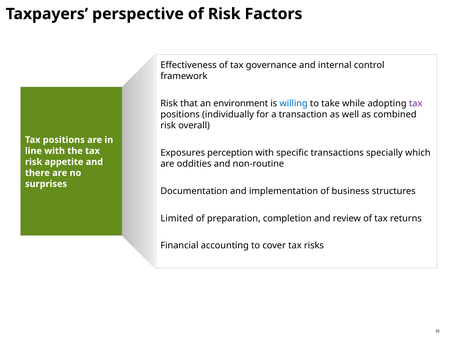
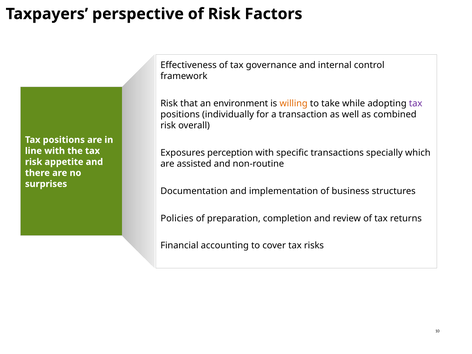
willing colour: blue -> orange
oddities: oddities -> assisted
Limited: Limited -> Policies
